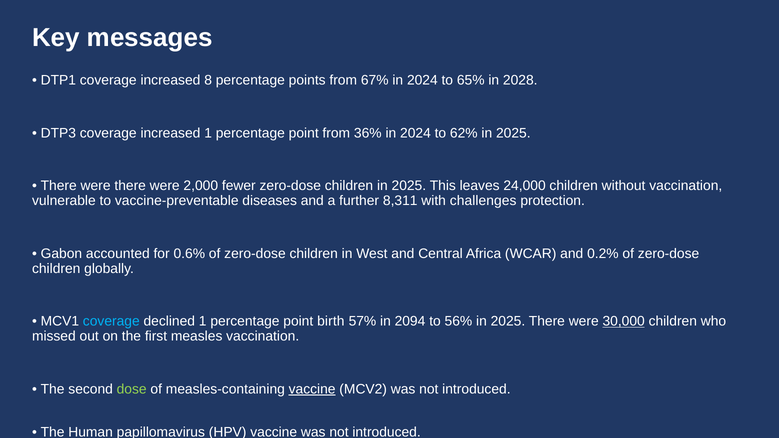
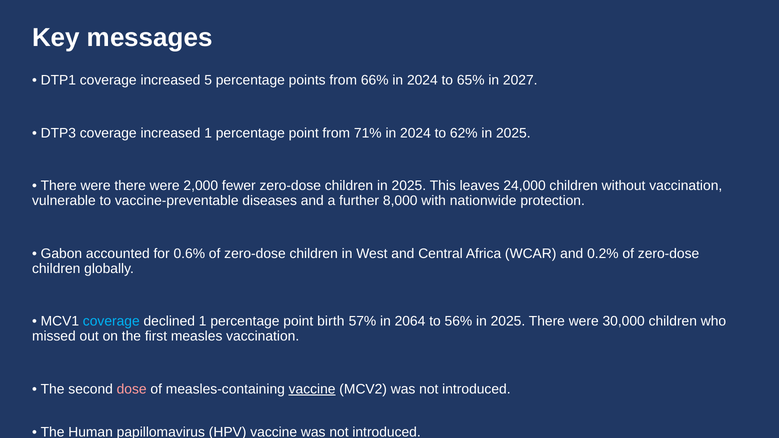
8: 8 -> 5
67%: 67% -> 66%
2028: 2028 -> 2027
36%: 36% -> 71%
8,311: 8,311 -> 8,000
challenges: challenges -> nationwide
2094: 2094 -> 2064
30,000 underline: present -> none
dose colour: light green -> pink
